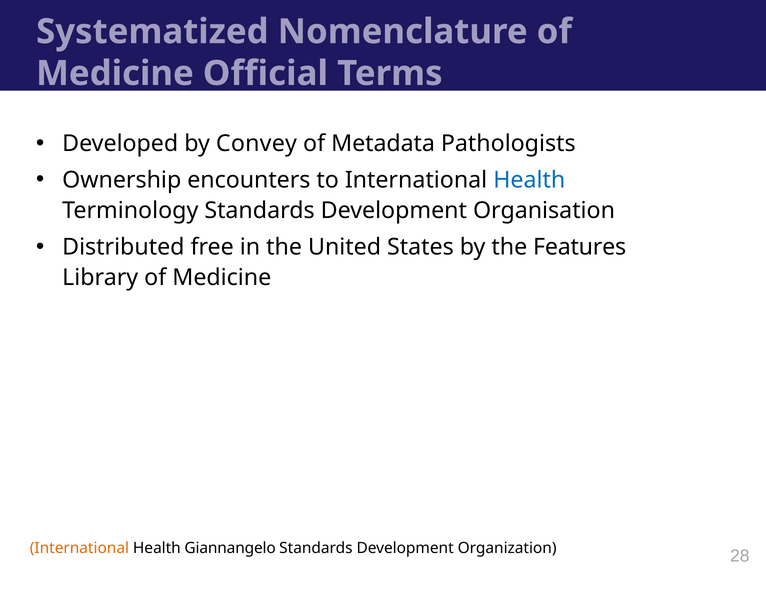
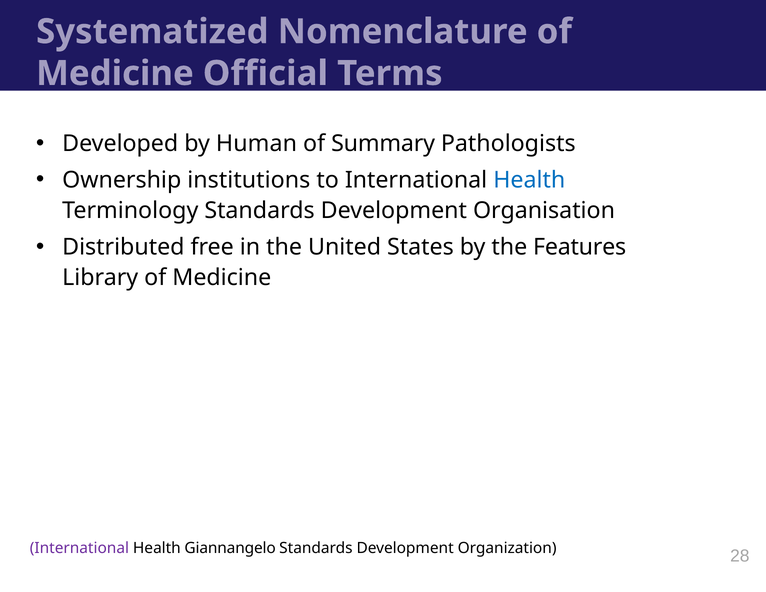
Convey: Convey -> Human
Metadata: Metadata -> Summary
encounters: encounters -> institutions
International at (79, 548) colour: orange -> purple
